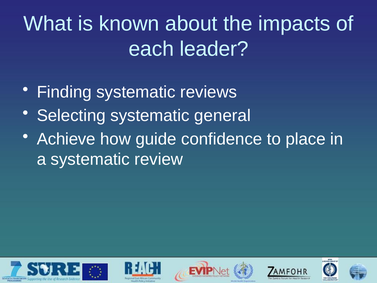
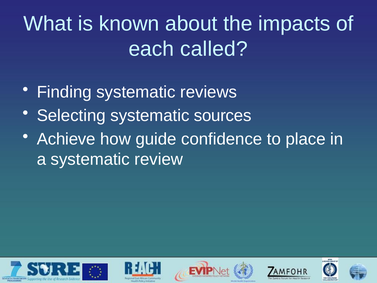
leader: leader -> called
general: general -> sources
